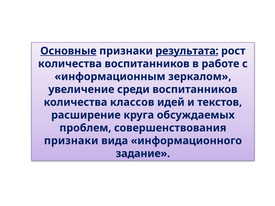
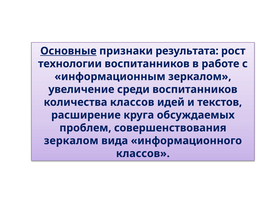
результата underline: present -> none
количества at (70, 64): количества -> технологии
признаки at (71, 141): признаки -> зеркалом
задание at (143, 154): задание -> классов
